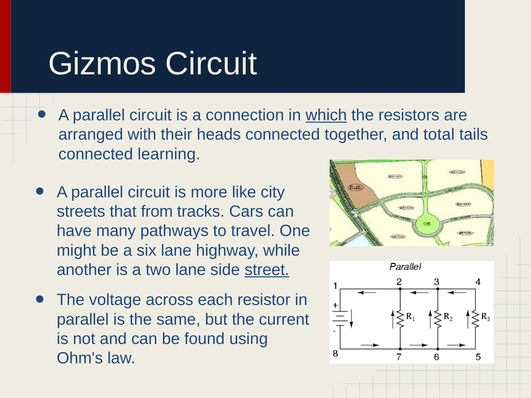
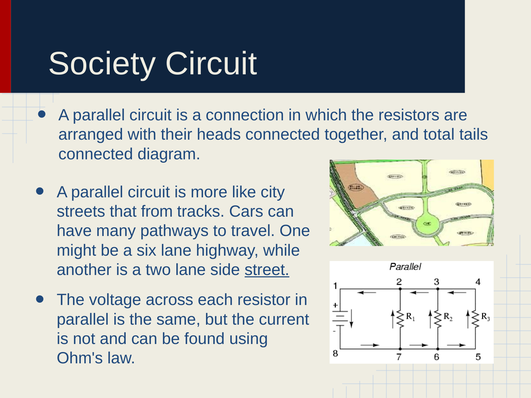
Gizmos: Gizmos -> Society
which underline: present -> none
learning: learning -> diagram
